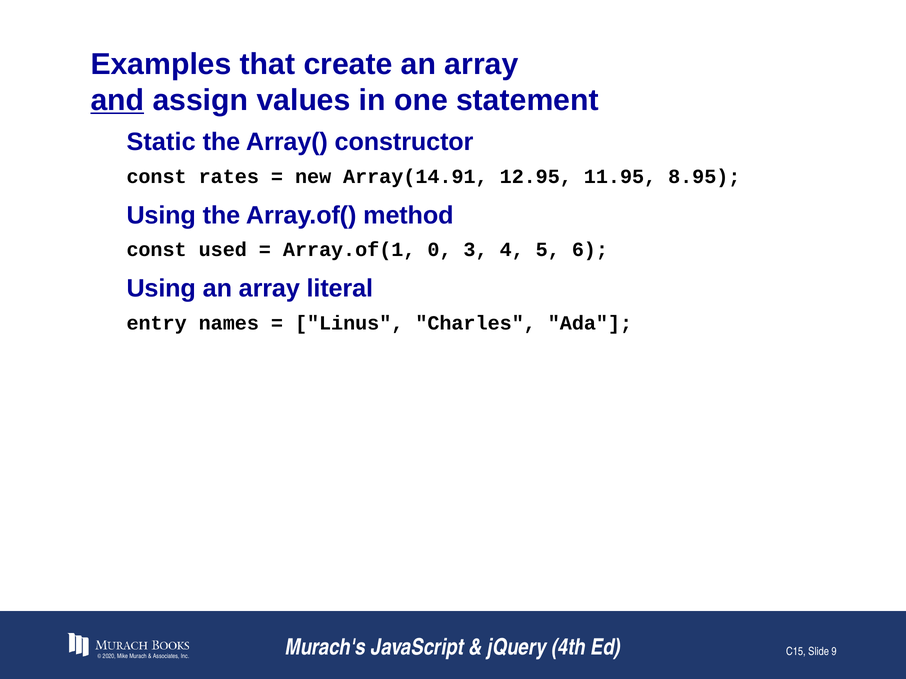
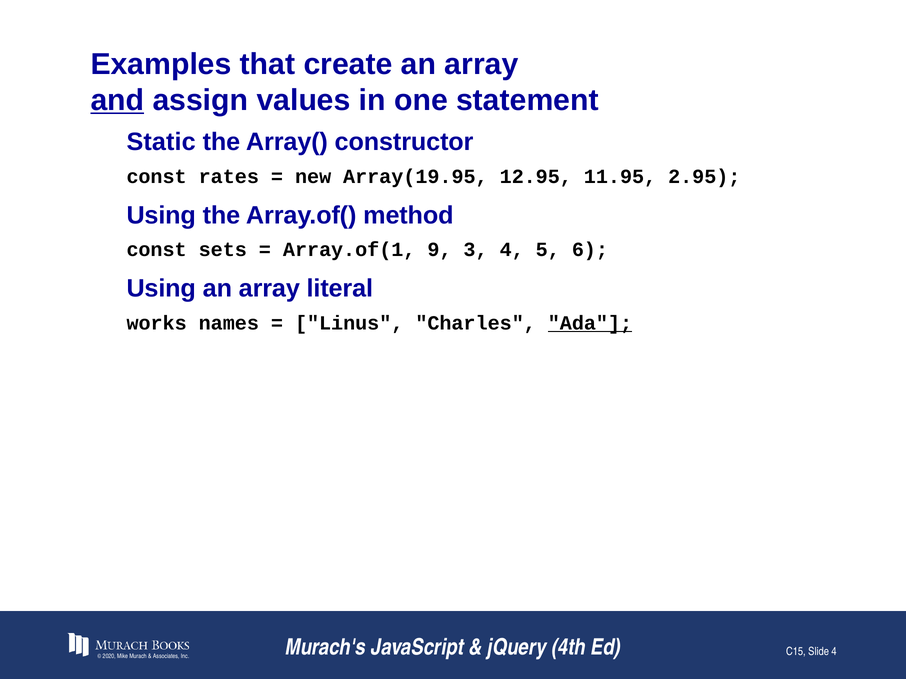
Array(14.91: Array(14.91 -> Array(19.95
8.95: 8.95 -> 2.95
used: used -> sets
0: 0 -> 9
entry: entry -> works
Ada underline: none -> present
Slide 9: 9 -> 4
